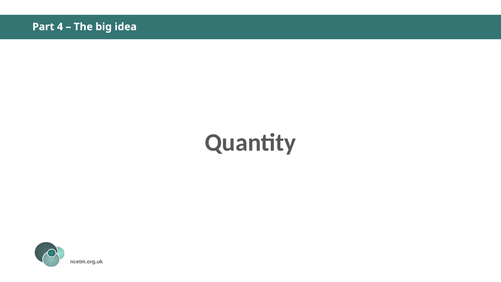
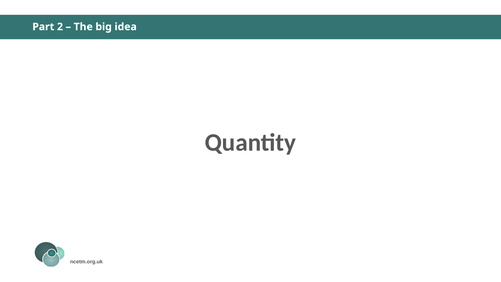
4: 4 -> 2
